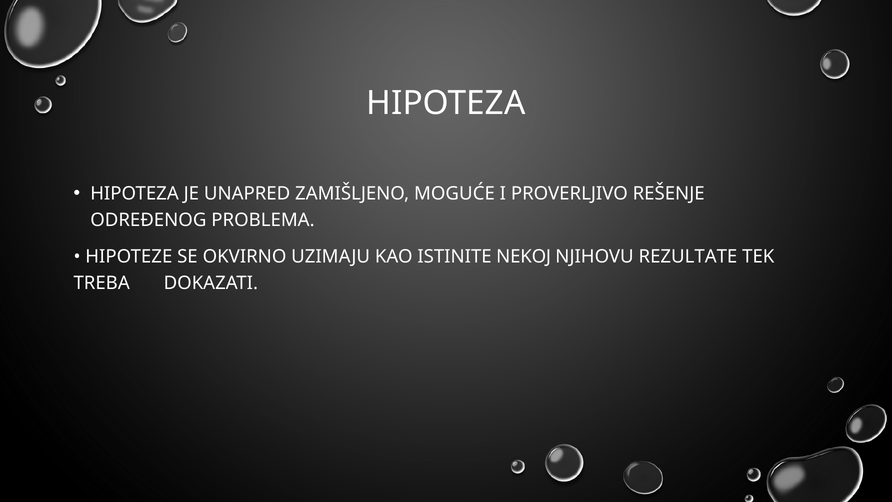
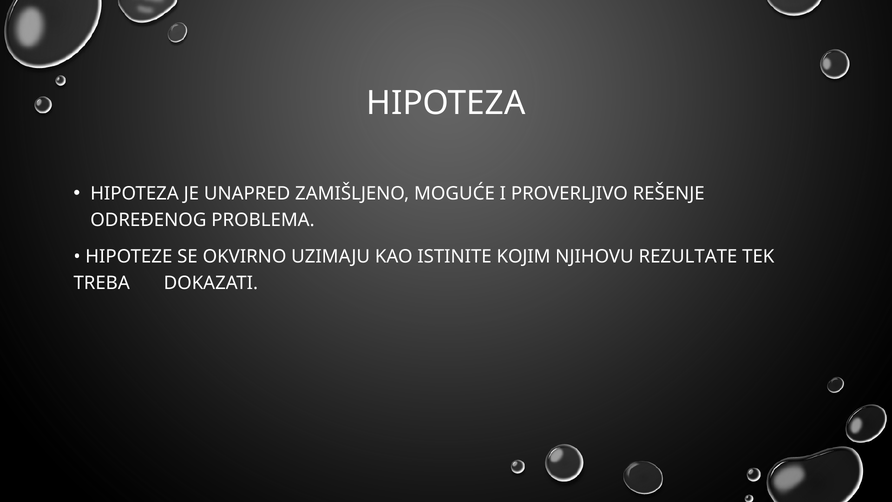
NEKOJ: NEKOJ -> KOJIM
